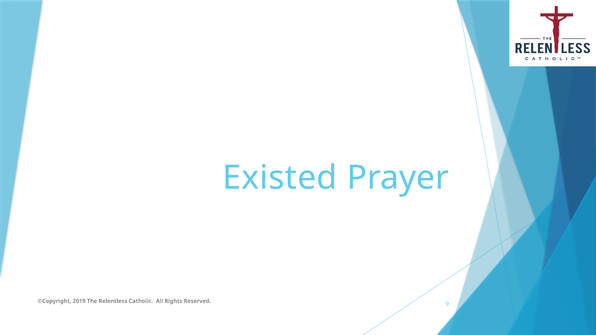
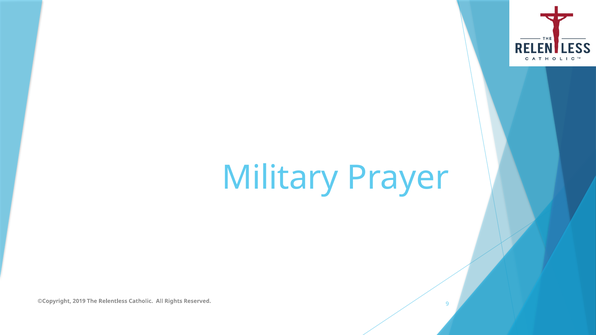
Existed: Existed -> Military
